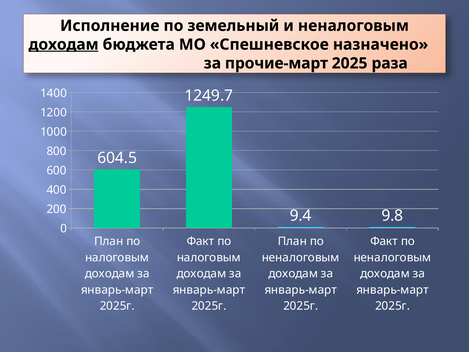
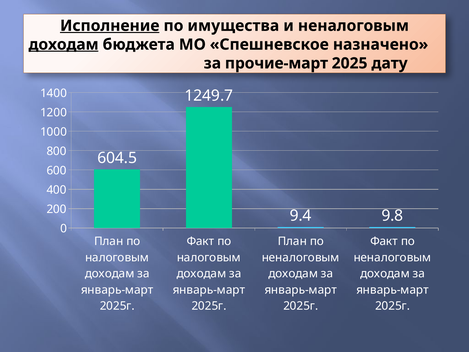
Исполнение underline: none -> present
земельный: земельный -> имущества
раза: раза -> дату
